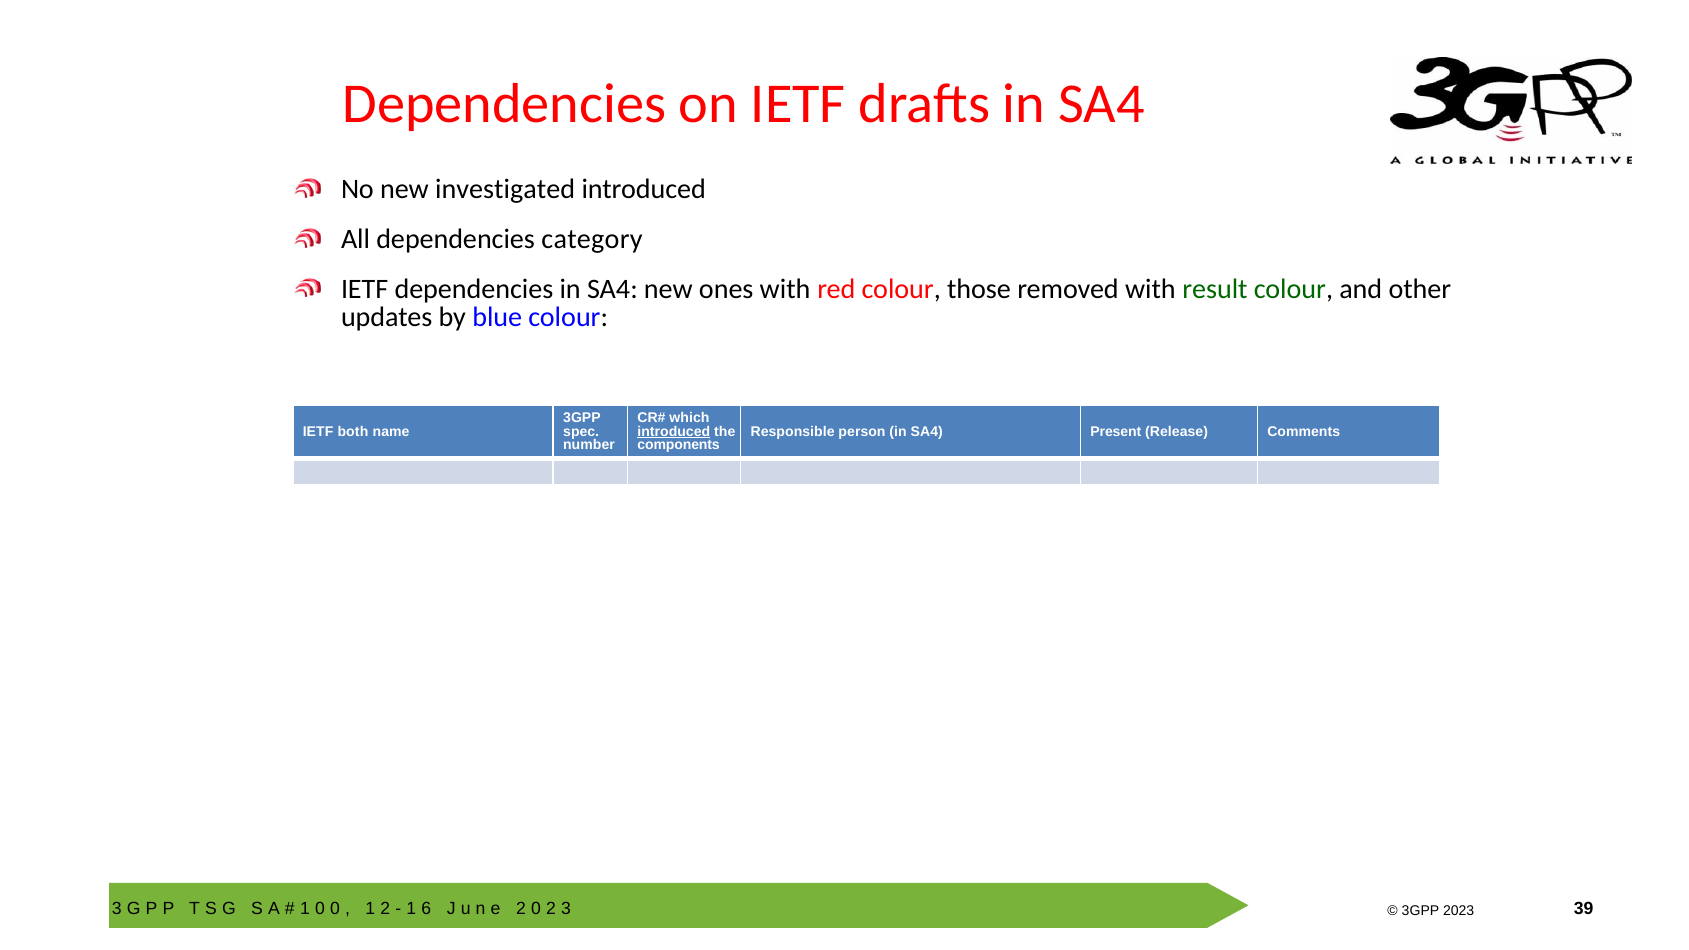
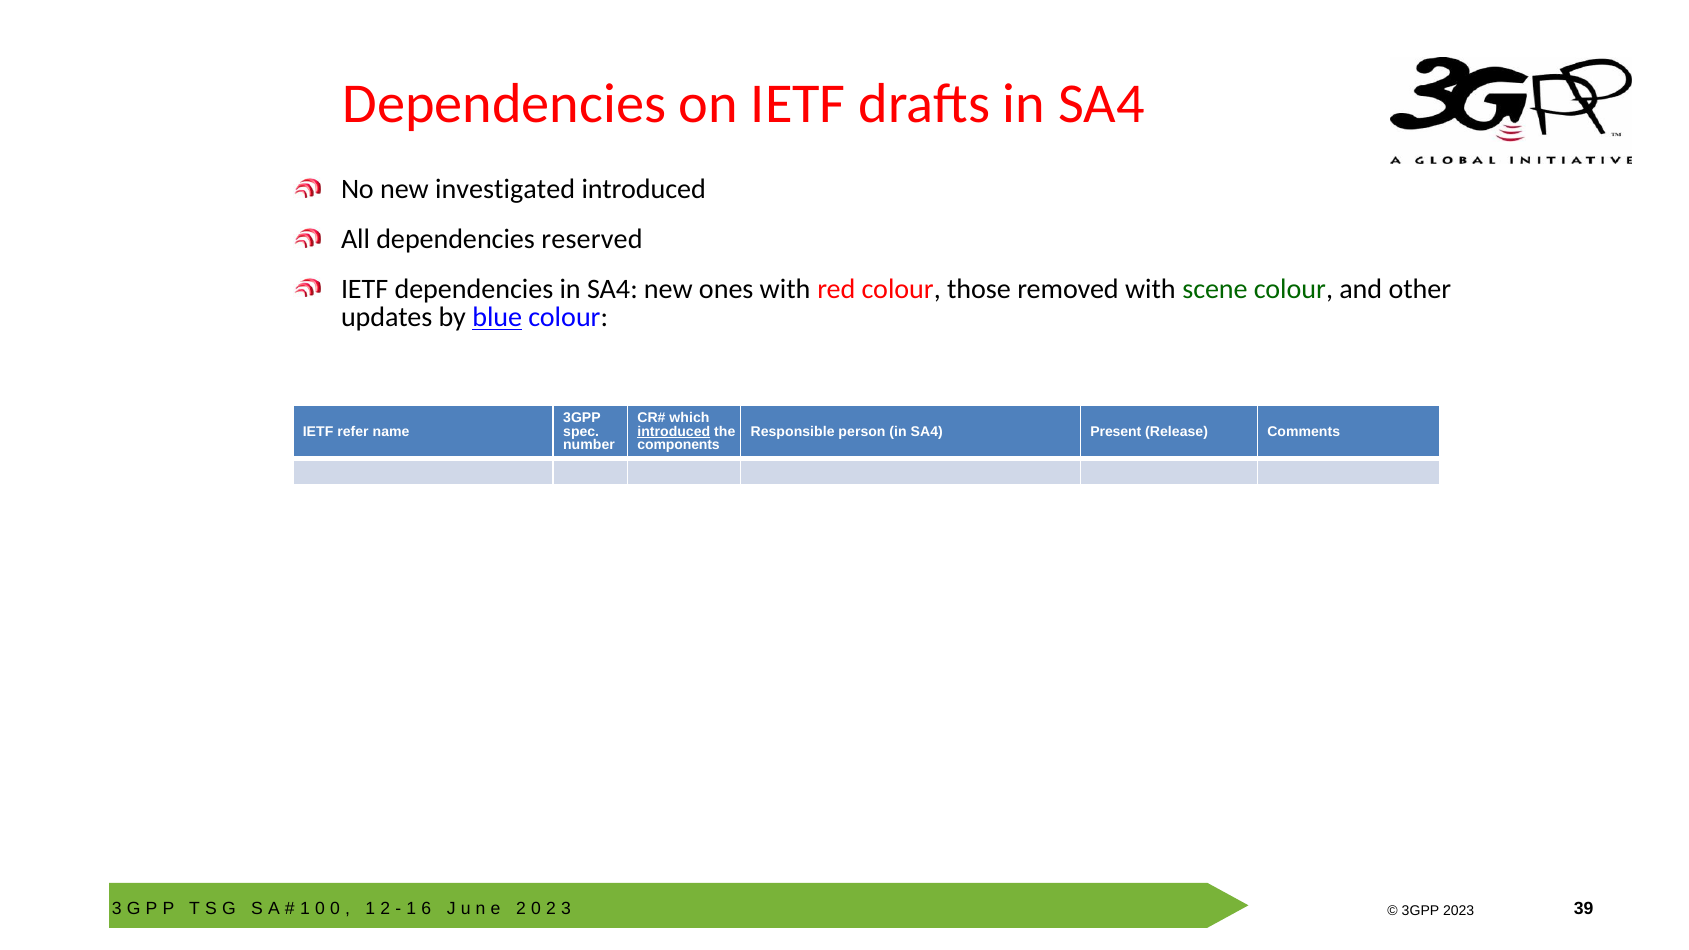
category: category -> reserved
result: result -> scene
blue underline: none -> present
both: both -> refer
